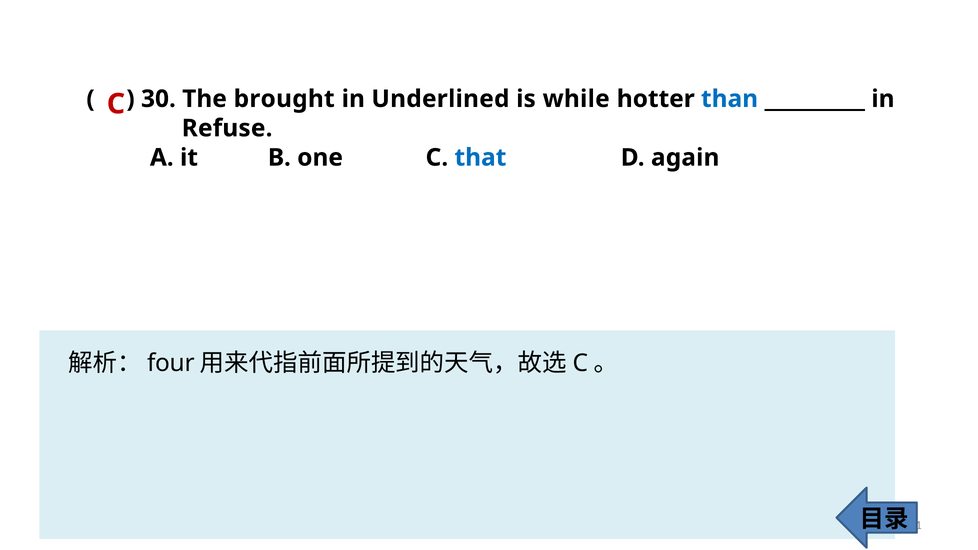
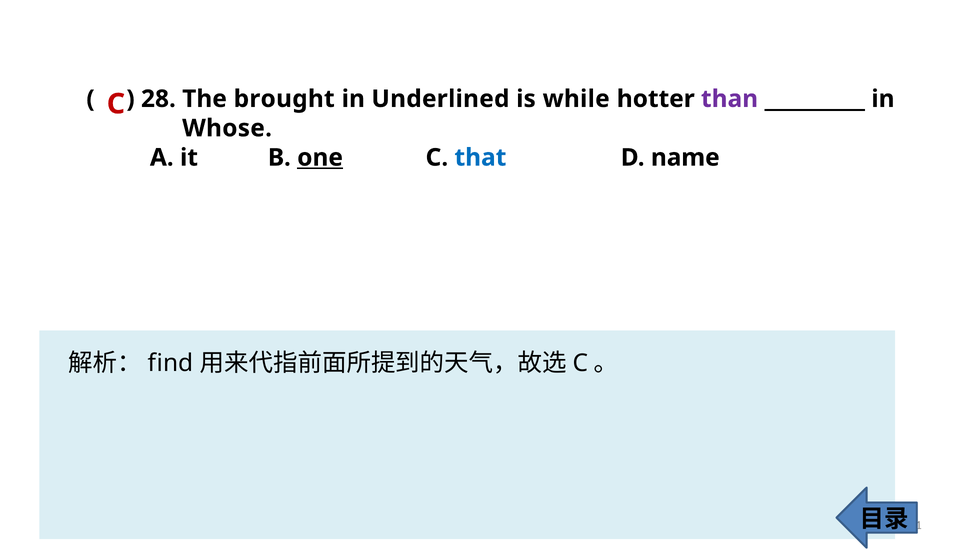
30: 30 -> 28
than colour: blue -> purple
Refuse: Refuse -> Whose
one underline: none -> present
again: again -> name
four: four -> find
